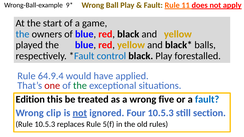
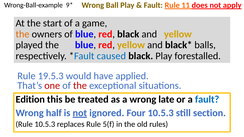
the at (23, 34) colour: blue -> orange
control: control -> caused
64.9.4: 64.9.4 -> 19.5.3
the at (80, 86) colour: green -> red
five: five -> late
clip: clip -> half
